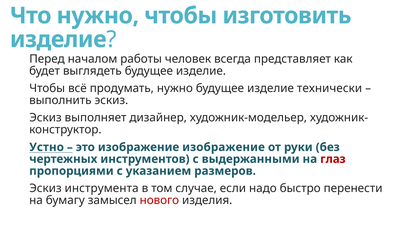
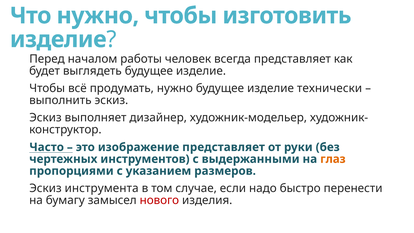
Устно: Устно -> Часто
изображение изображение: изображение -> представляет
глаз colour: red -> orange
